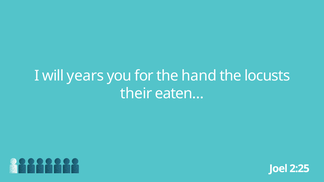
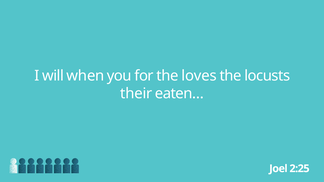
years: years -> when
hand: hand -> loves
